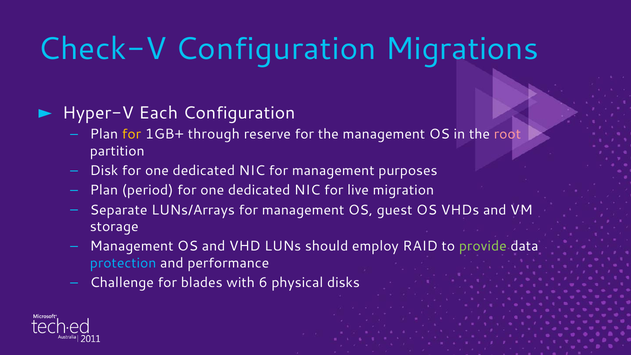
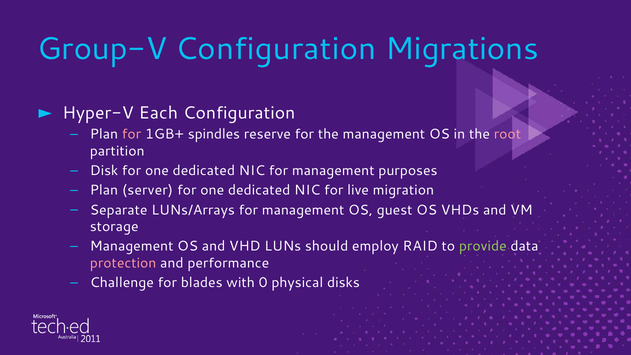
Check-V: Check-V -> Group-V
for at (132, 134) colour: yellow -> pink
through: through -> spindles
period: period -> server
protection colour: light blue -> pink
6: 6 -> 0
